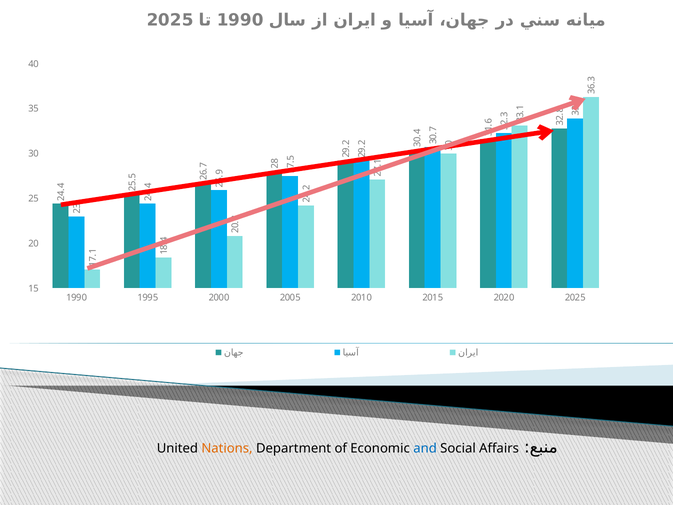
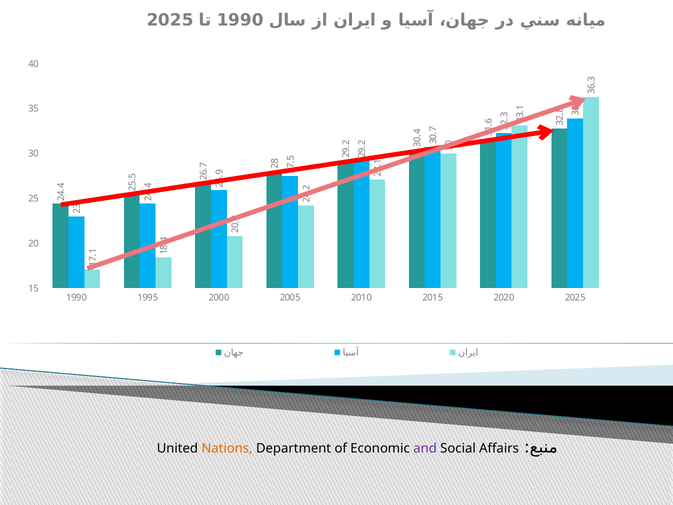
and colour: blue -> purple
